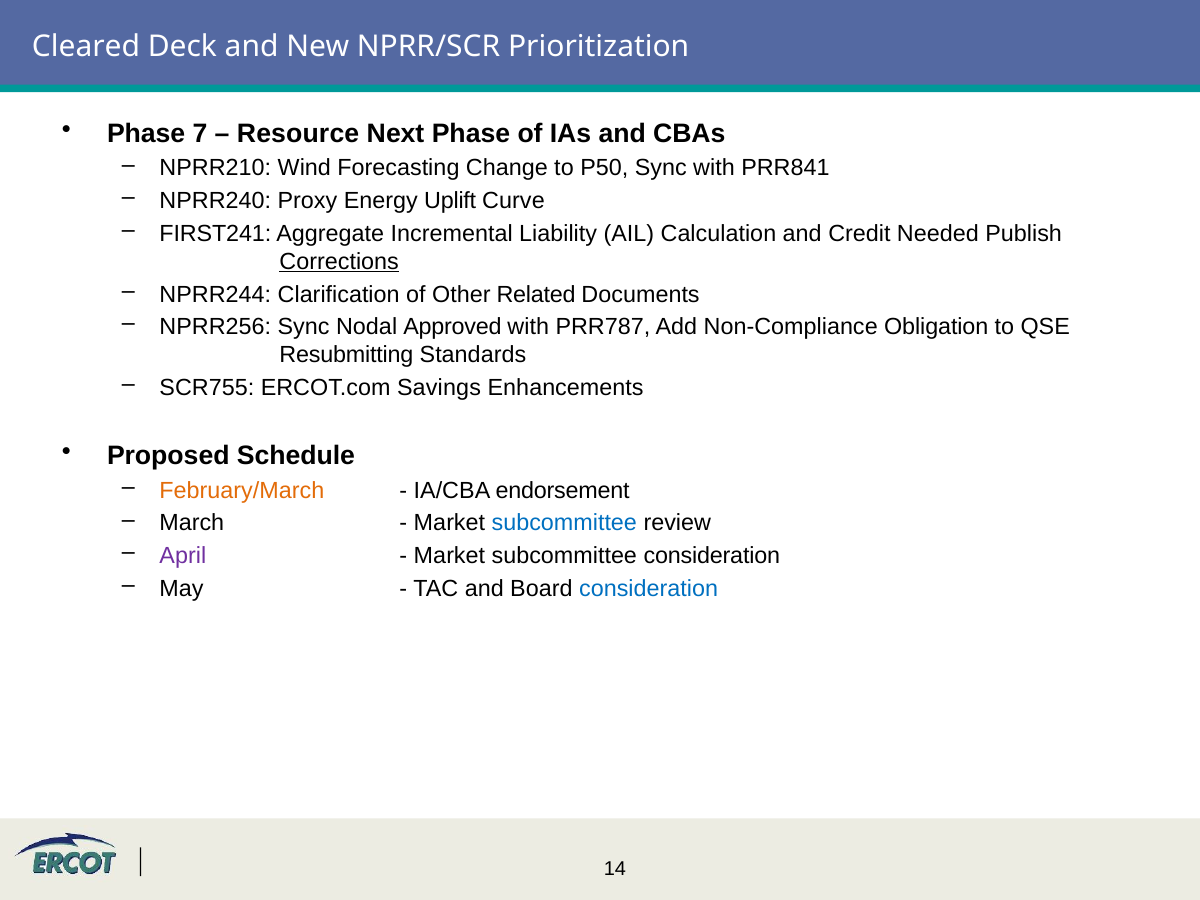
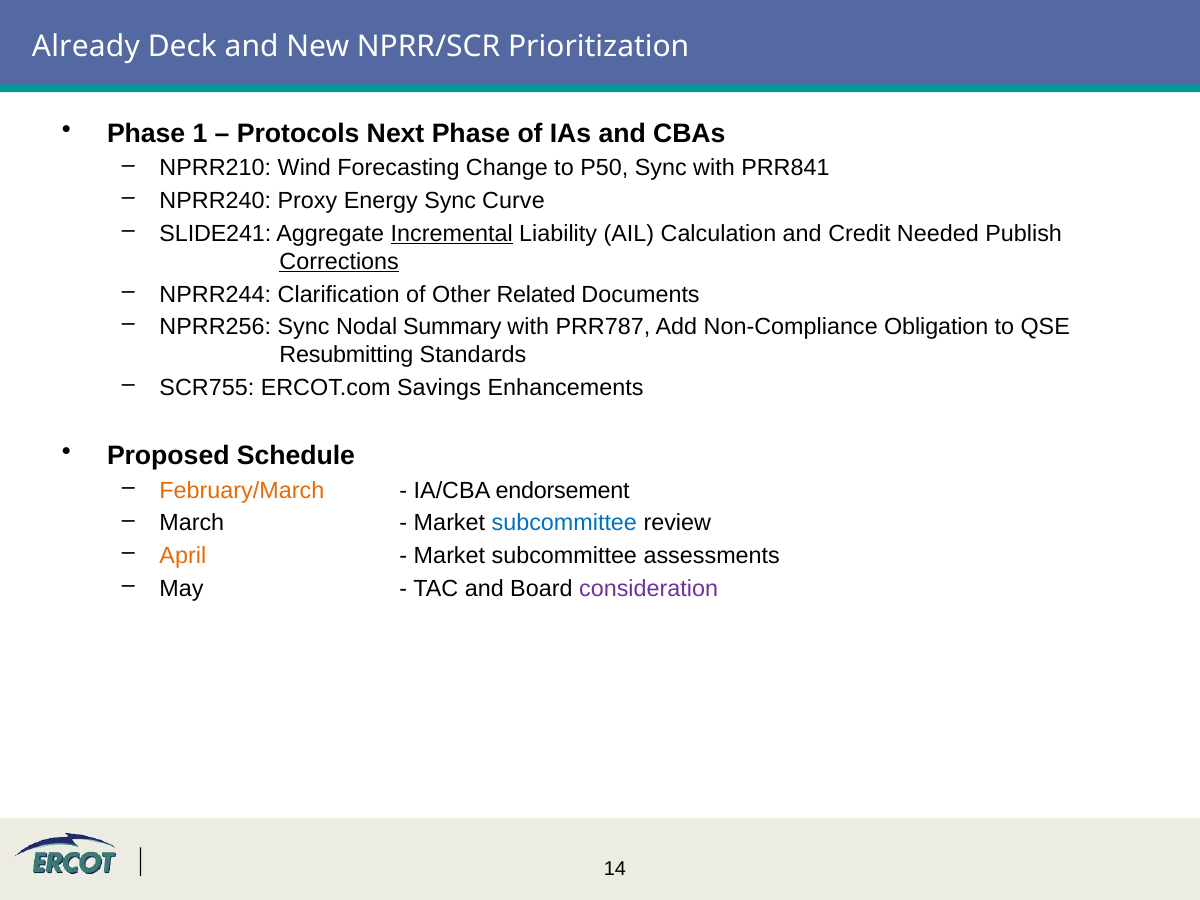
Cleared: Cleared -> Already
7: 7 -> 1
Resource: Resource -> Protocols
Energy Uplift: Uplift -> Sync
FIRST241: FIRST241 -> SLIDE241
Incremental underline: none -> present
Approved: Approved -> Summary
April colour: purple -> orange
subcommittee consideration: consideration -> assessments
consideration at (649, 589) colour: blue -> purple
